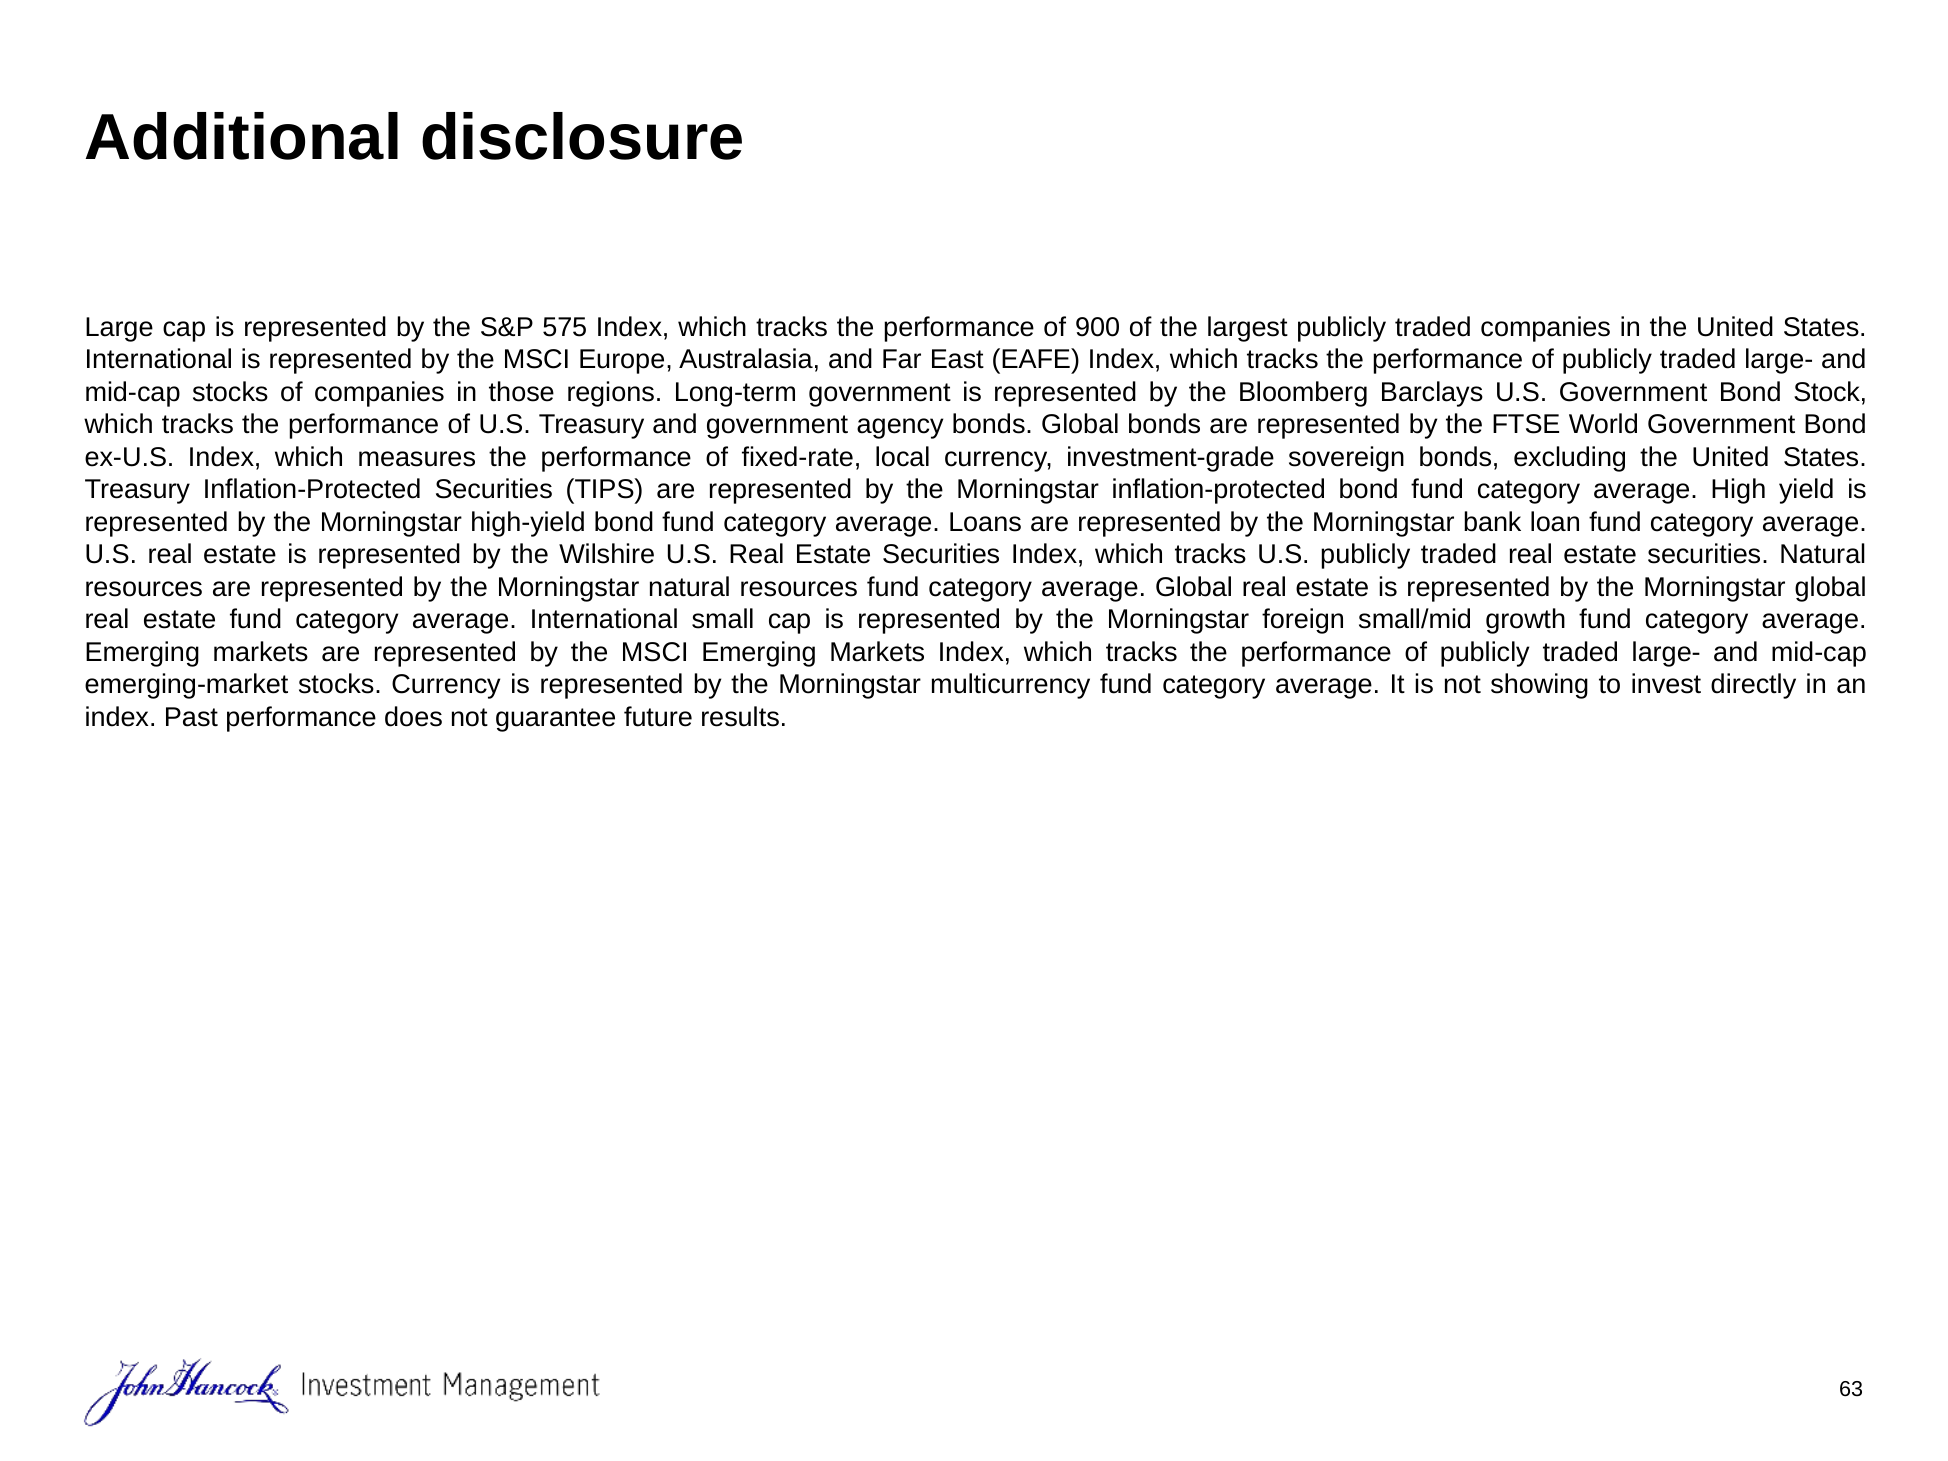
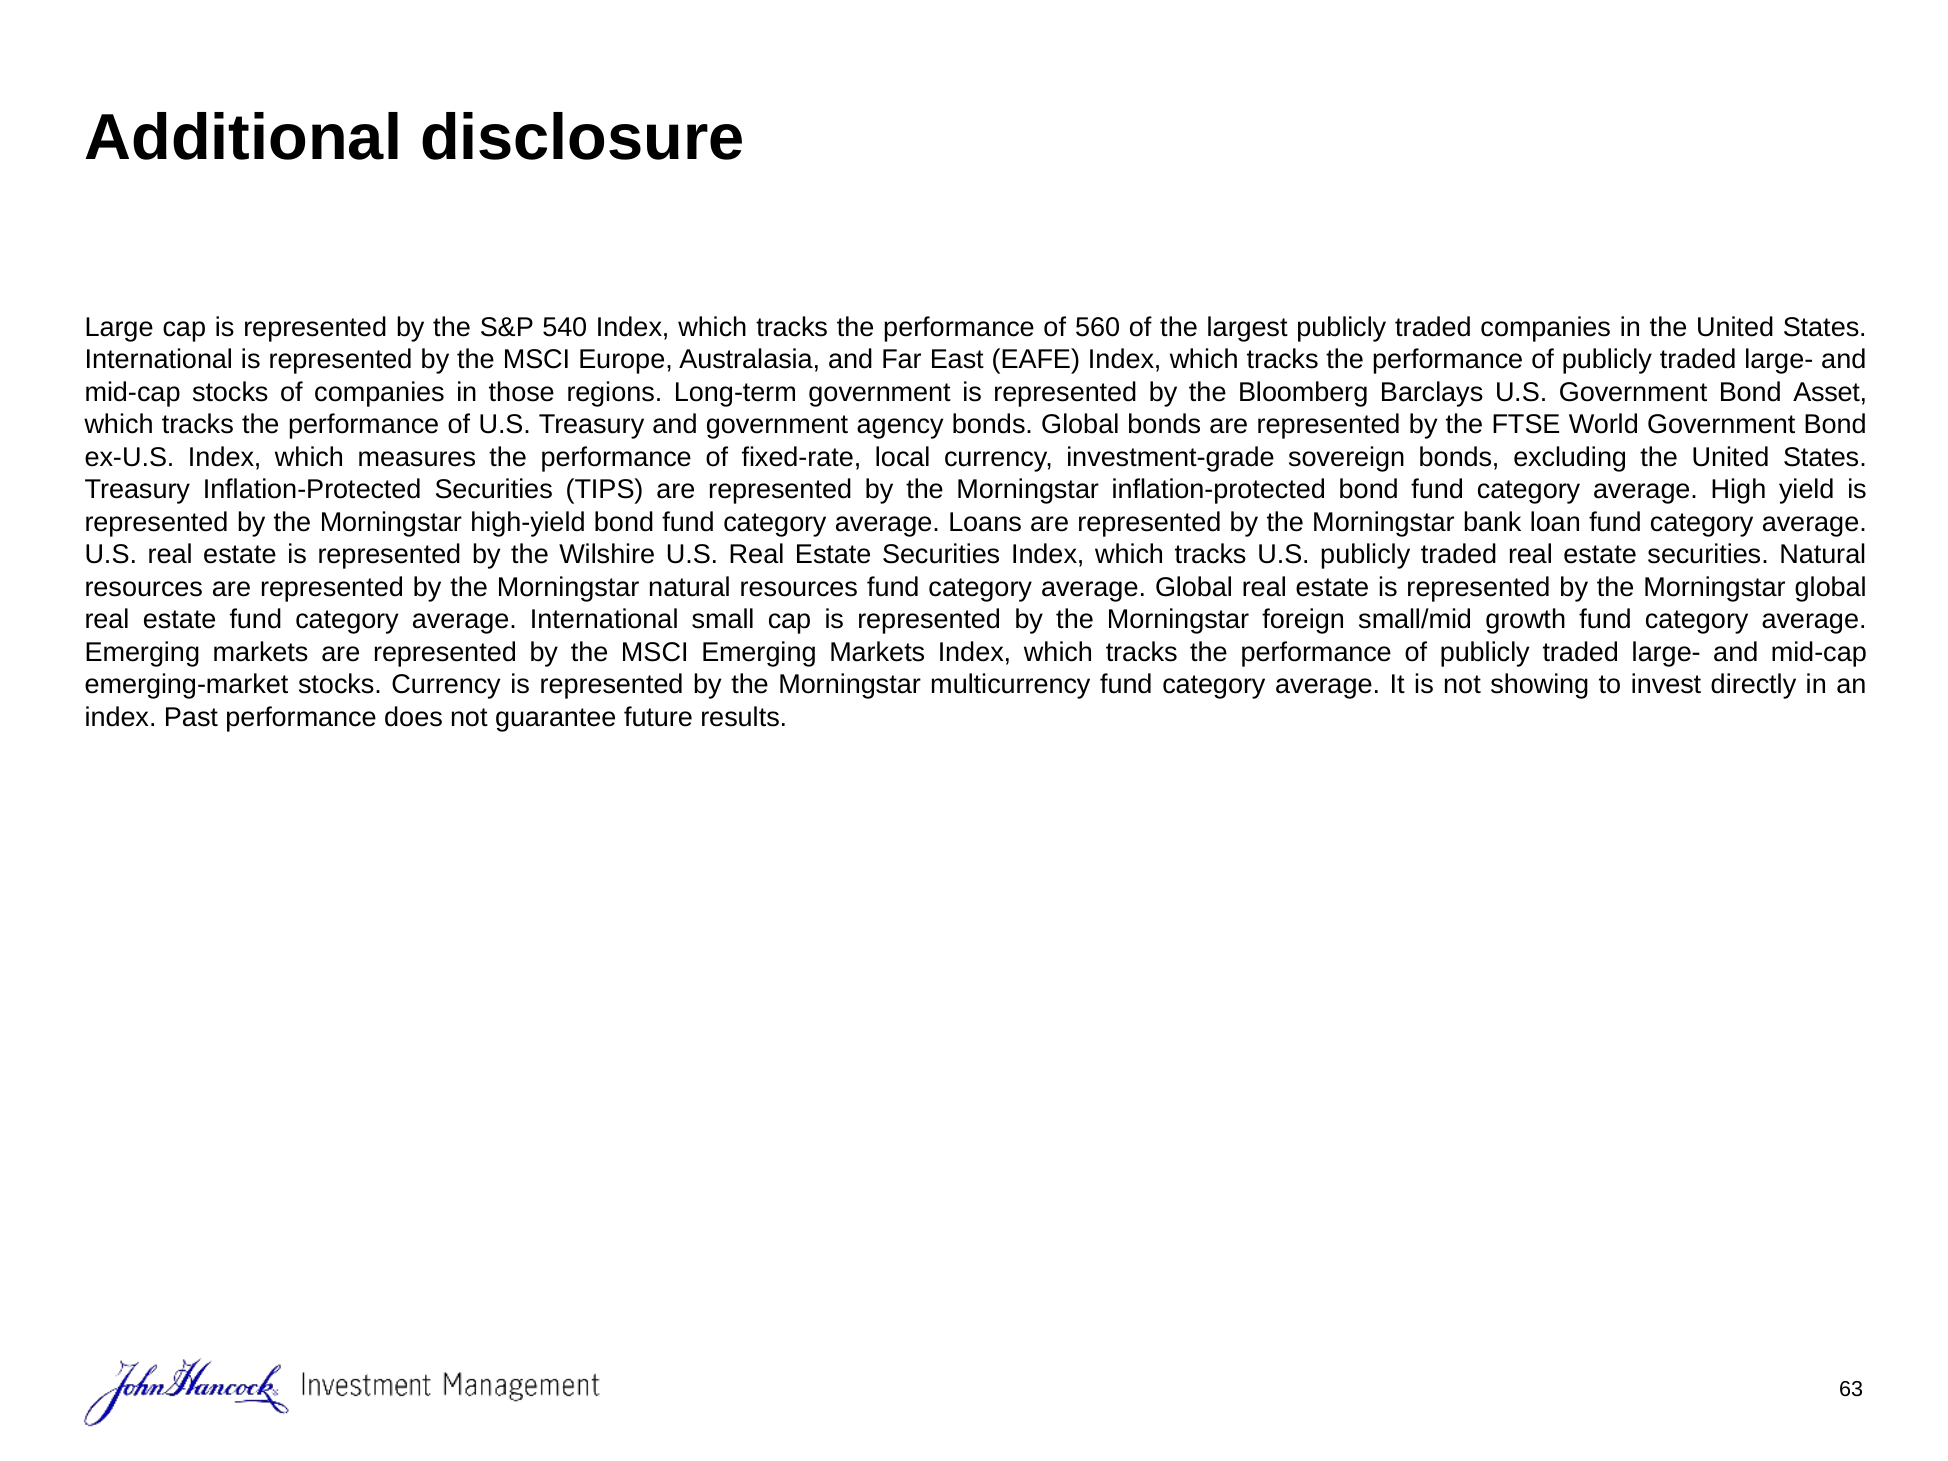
575: 575 -> 540
900: 900 -> 560
Stock: Stock -> Asset
